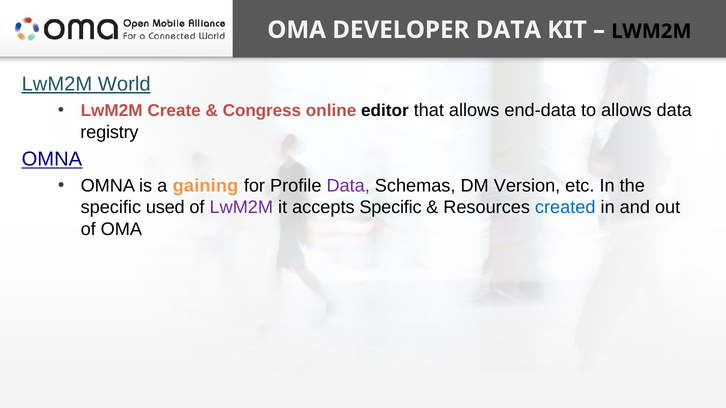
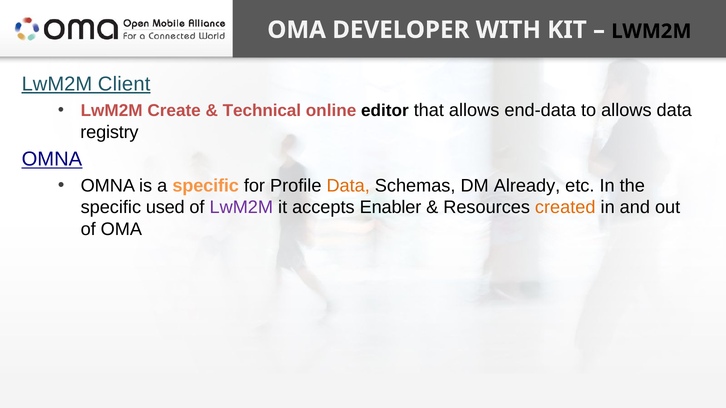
DEVELOPER DATA: DATA -> WITH
World: World -> Client
Congress: Congress -> Technical
a gaining: gaining -> specific
Data at (348, 186) colour: purple -> orange
Version: Version -> Already
accepts Specific: Specific -> Enabler
created colour: blue -> orange
